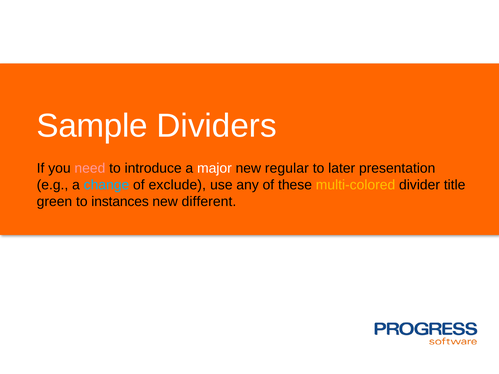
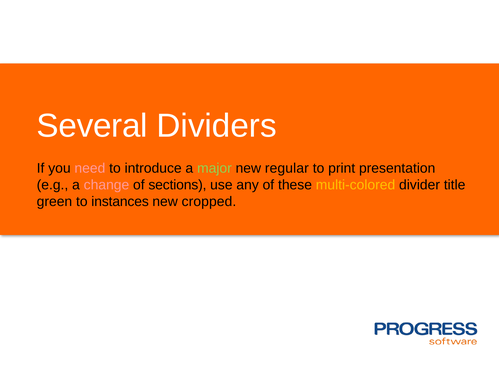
Sample: Sample -> Several
major colour: white -> light green
later: later -> print
change colour: light blue -> pink
exclude: exclude -> sections
different: different -> cropped
